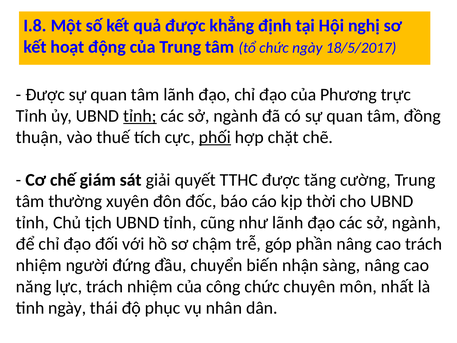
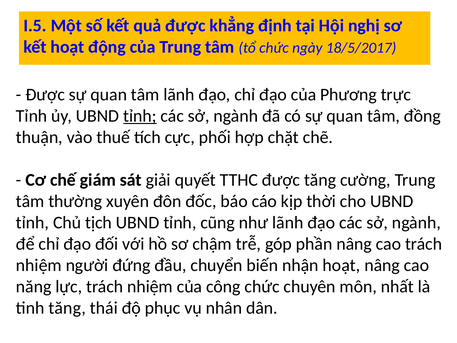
I.8: I.8 -> I.5
phối underline: present -> none
nhận sàng: sàng -> hoạt
tinh ngày: ngày -> tăng
